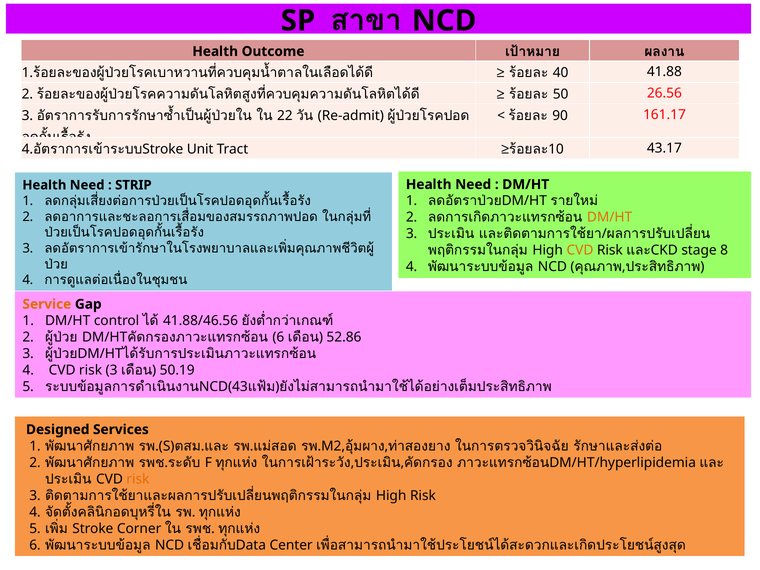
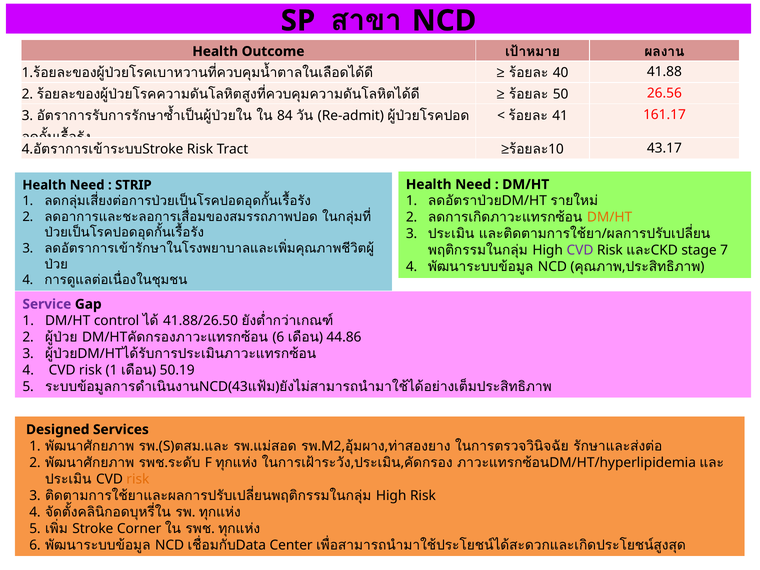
22: 22 -> 84
90: 90 -> 41
Unit at (200, 149): Unit -> Risk
CVD at (580, 250) colour: orange -> purple
8: 8 -> 7
Service colour: orange -> purple
41.88/46.56: 41.88/46.56 -> 41.88/26.50
52.86: 52.86 -> 44.86
3 at (112, 370): 3 -> 1
